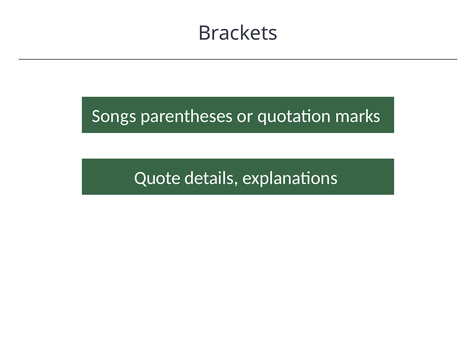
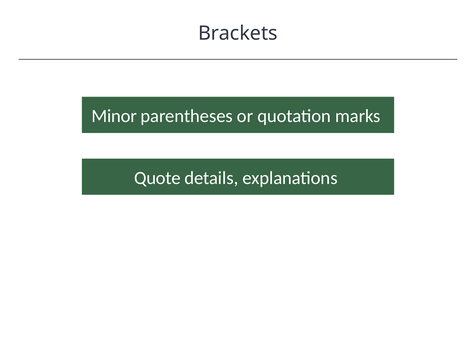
Songs: Songs -> Minor
